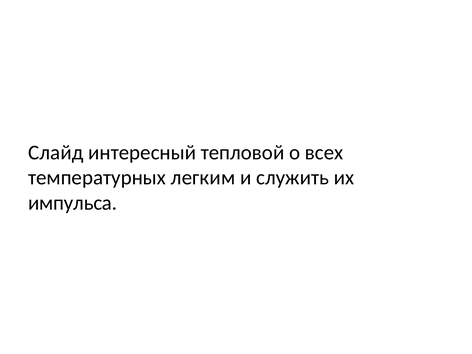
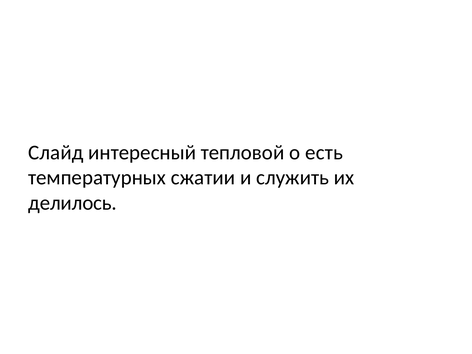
всех: всех -> есть
легким: легким -> сжатии
импульса: импульса -> делилось
